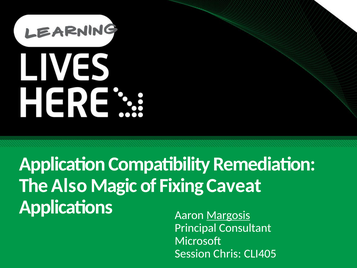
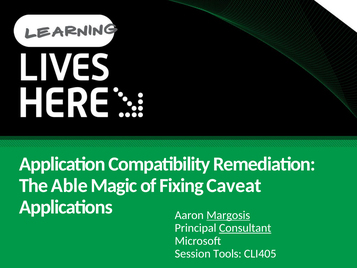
Also: Also -> Able
Consultant underline: none -> present
Chris: Chris -> Tools
